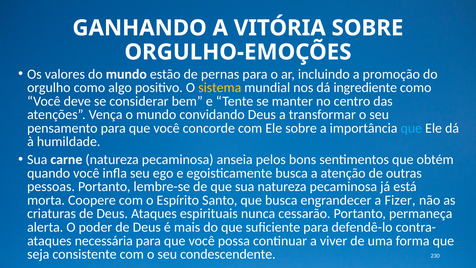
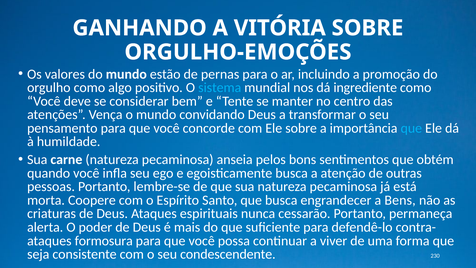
sistema colour: yellow -> light blue
Fizer: Fizer -> Bens
necessária: necessária -> formosura
